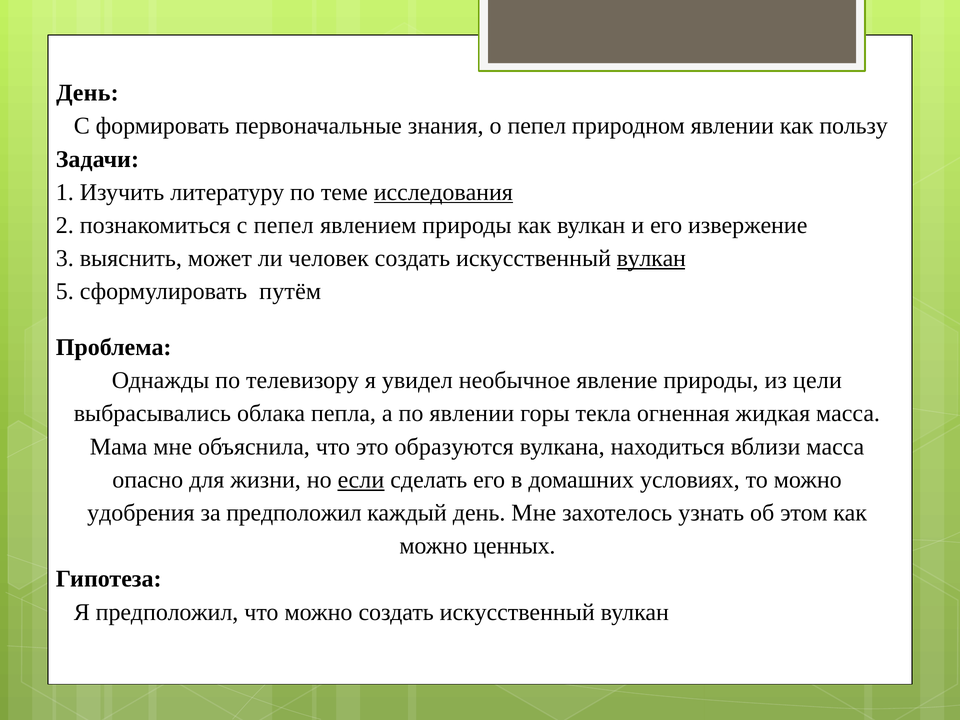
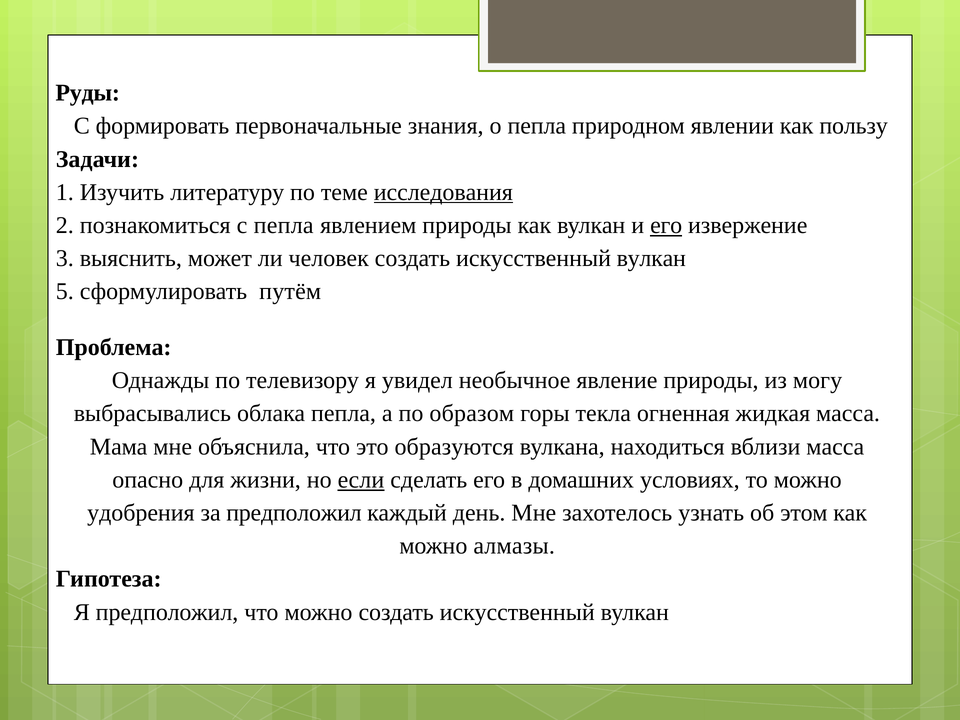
День at (87, 93): День -> Руды
о пепел: пепел -> пепла
с пепел: пепел -> пепла
его at (666, 225) underline: none -> present
вулкан at (651, 258) underline: present -> none
цели: цели -> могу
по явлении: явлении -> образом
ценных: ценных -> алмазы
